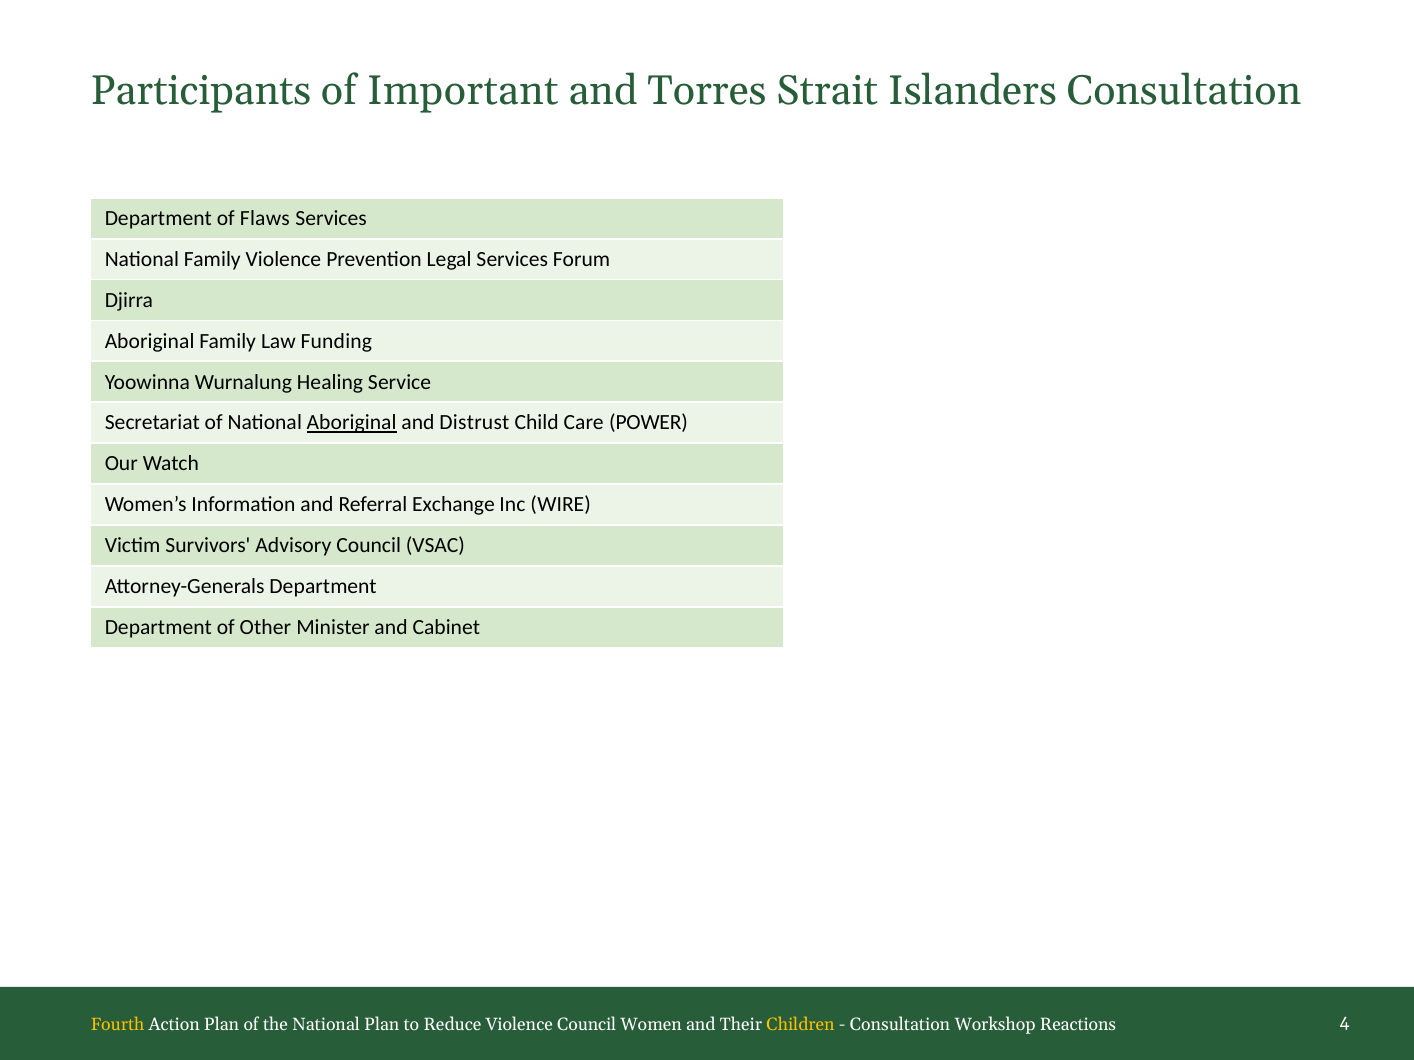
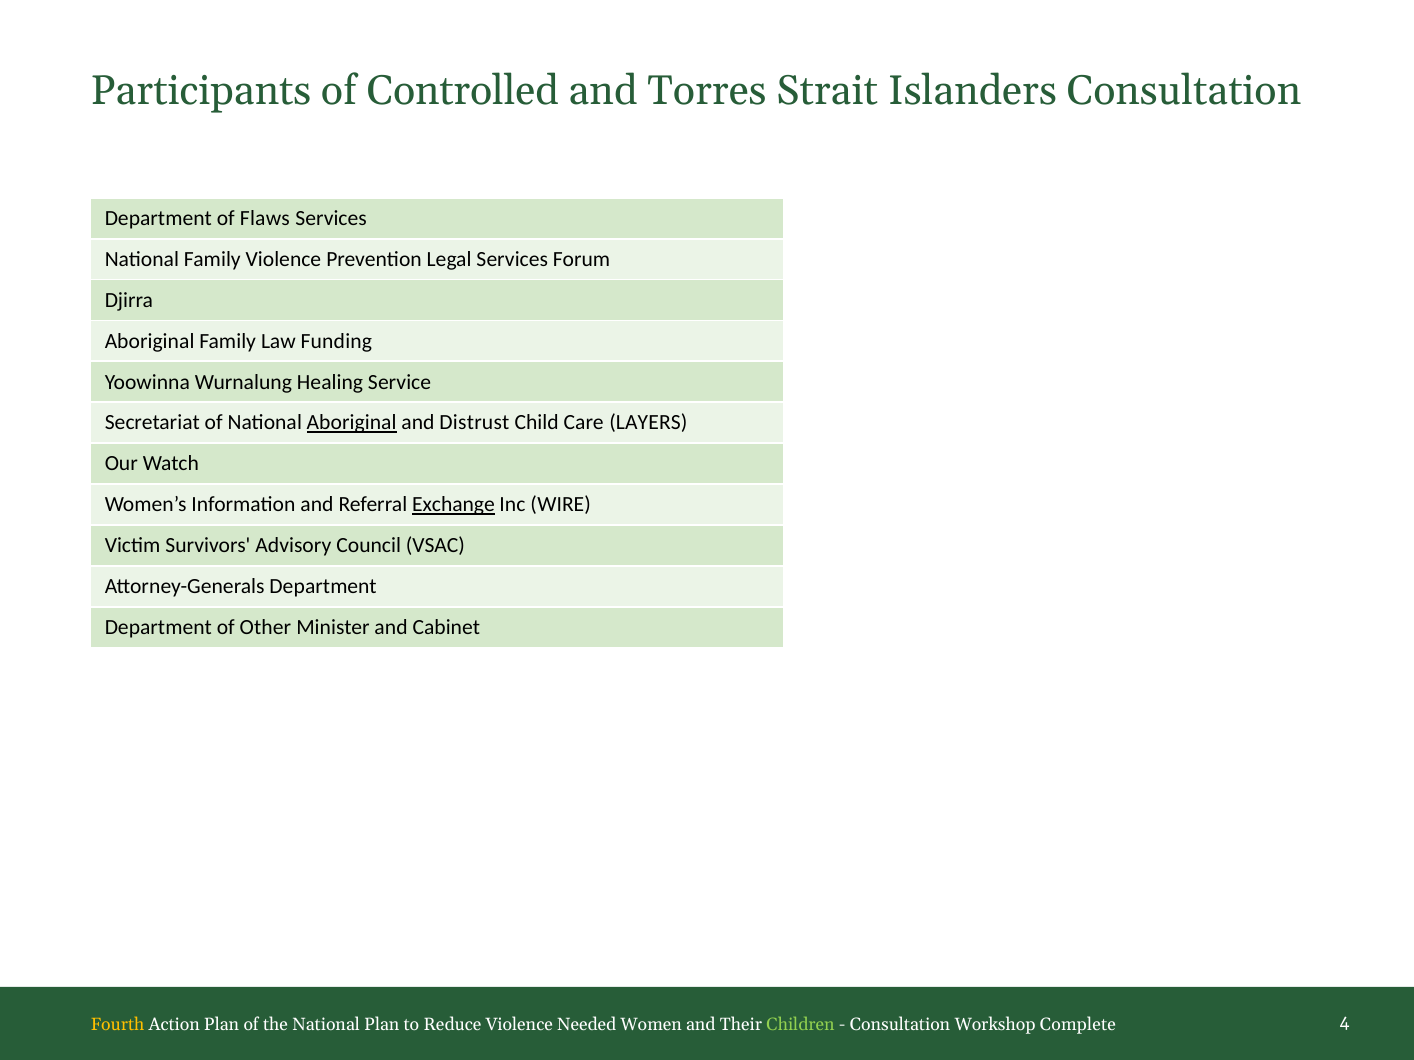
Important: Important -> Controlled
POWER: POWER -> LAYERS
Exchange underline: none -> present
Violence Council: Council -> Needed
Children colour: yellow -> light green
Reactions: Reactions -> Complete
